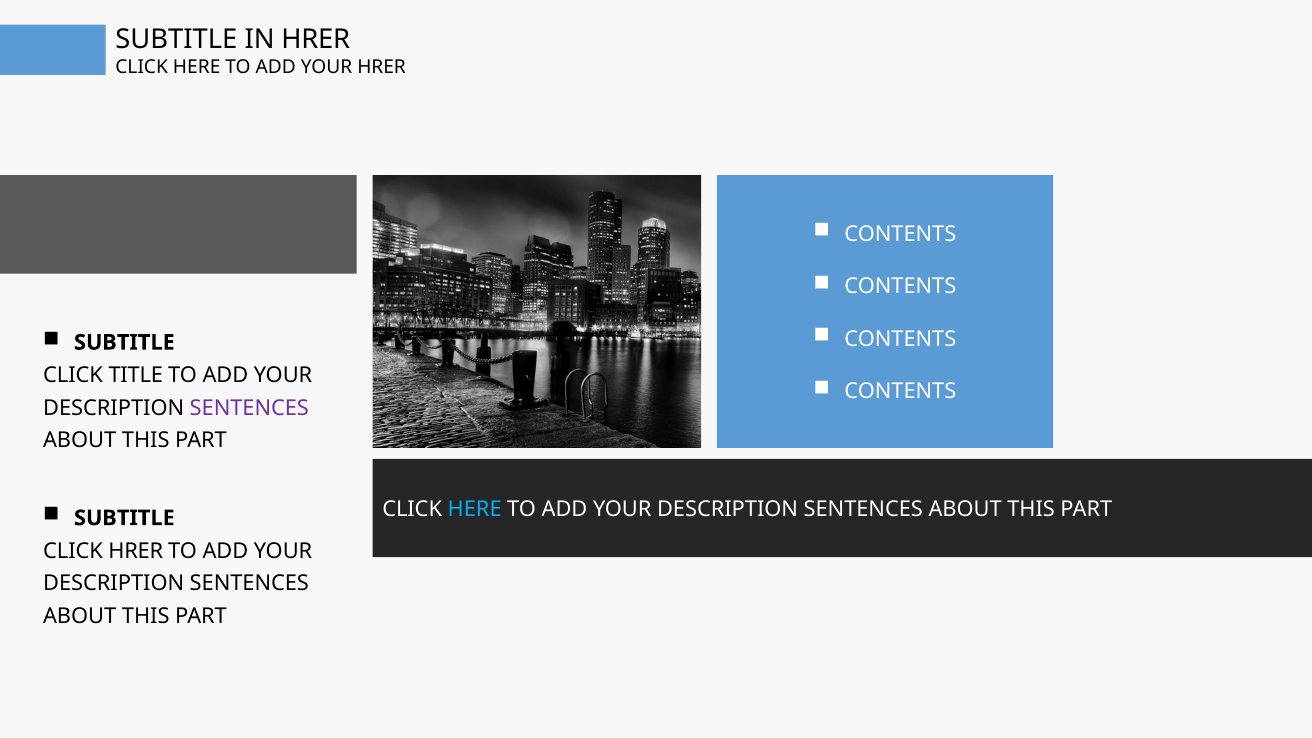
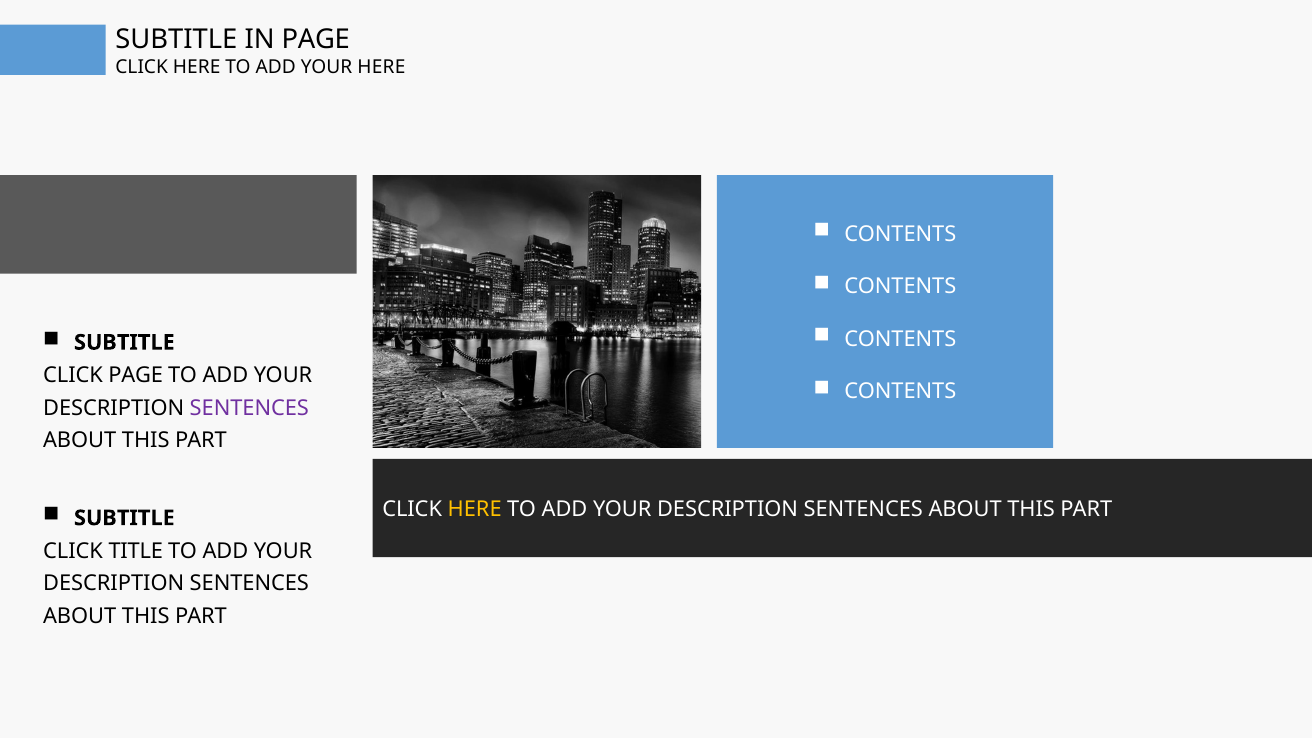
IN HRER: HRER -> PAGE
YOUR HRER: HRER -> HERE
CLICK TITLE: TITLE -> PAGE
HERE at (475, 510) colour: light blue -> yellow
CLICK HRER: HRER -> TITLE
